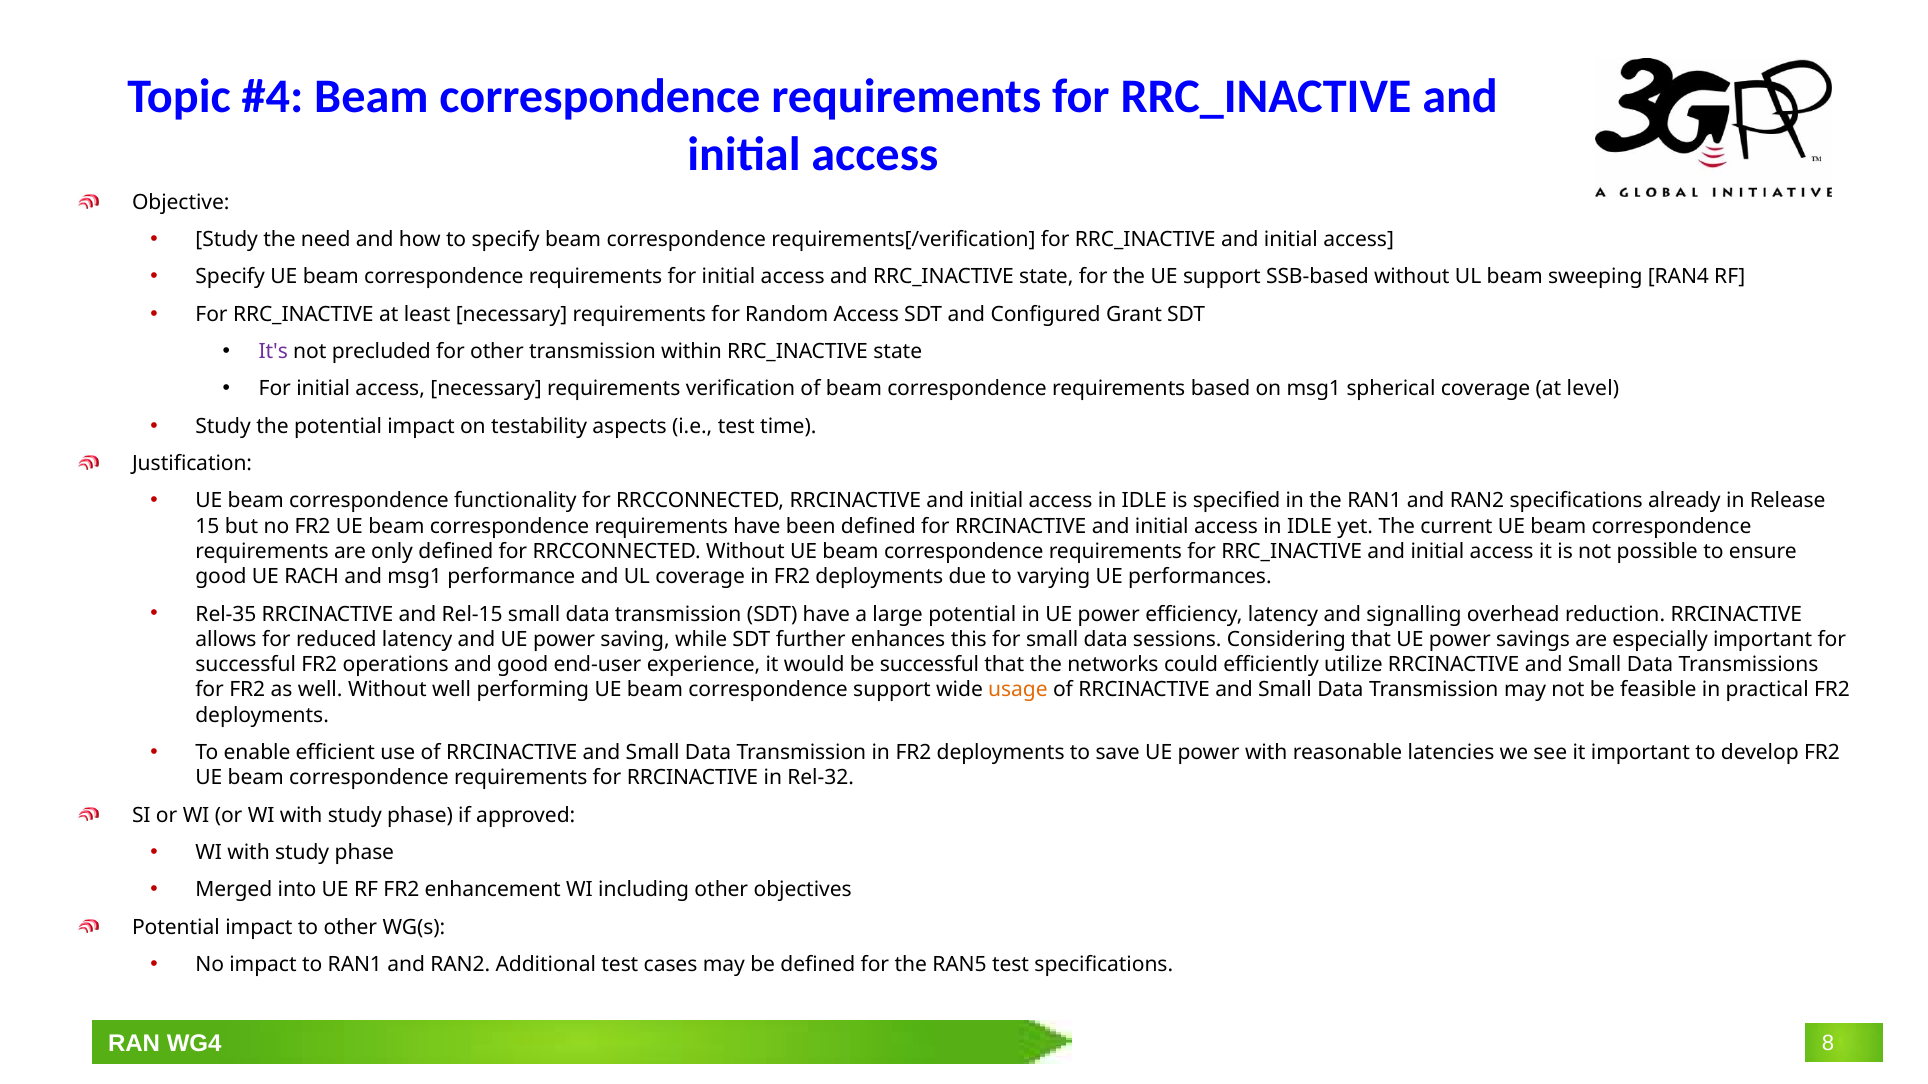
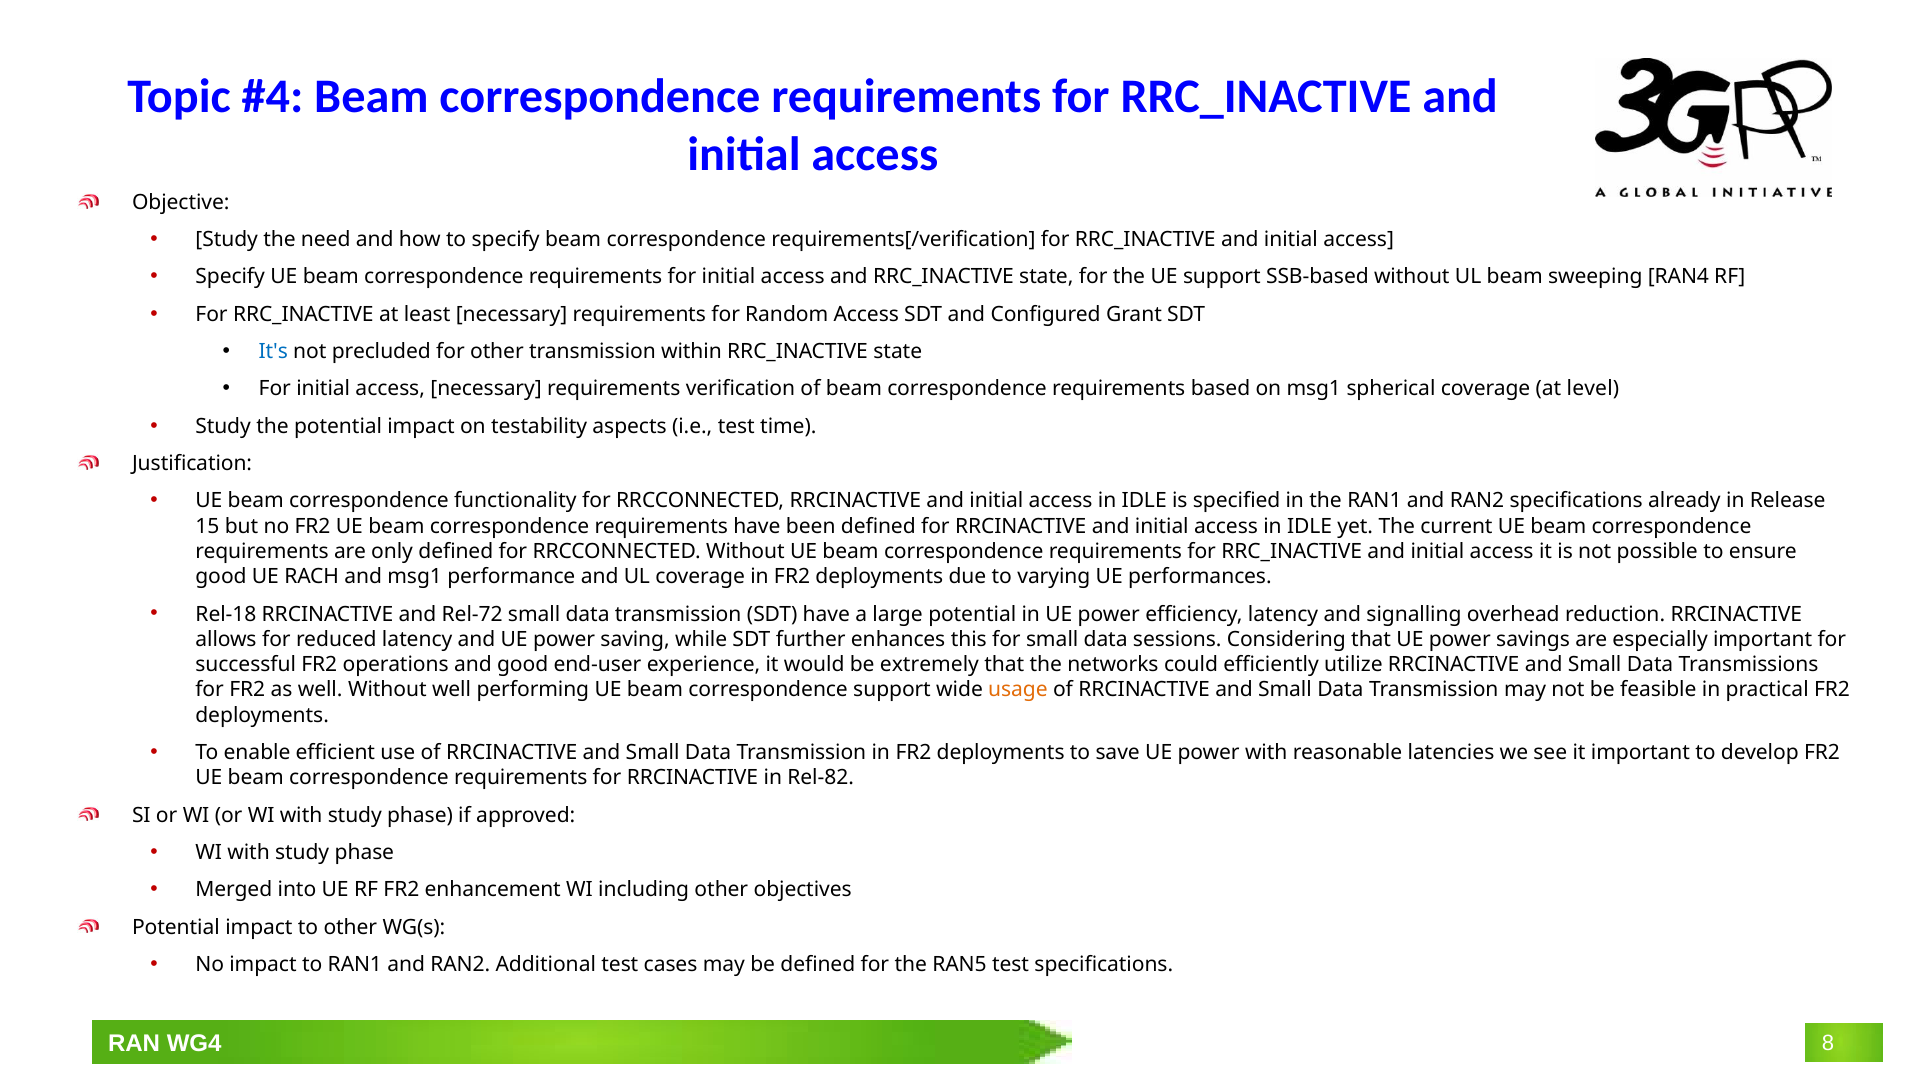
It's colour: purple -> blue
Rel-35: Rel-35 -> Rel-18
Rel-15: Rel-15 -> Rel-72
be successful: successful -> extremely
Rel-32: Rel-32 -> Rel-82
